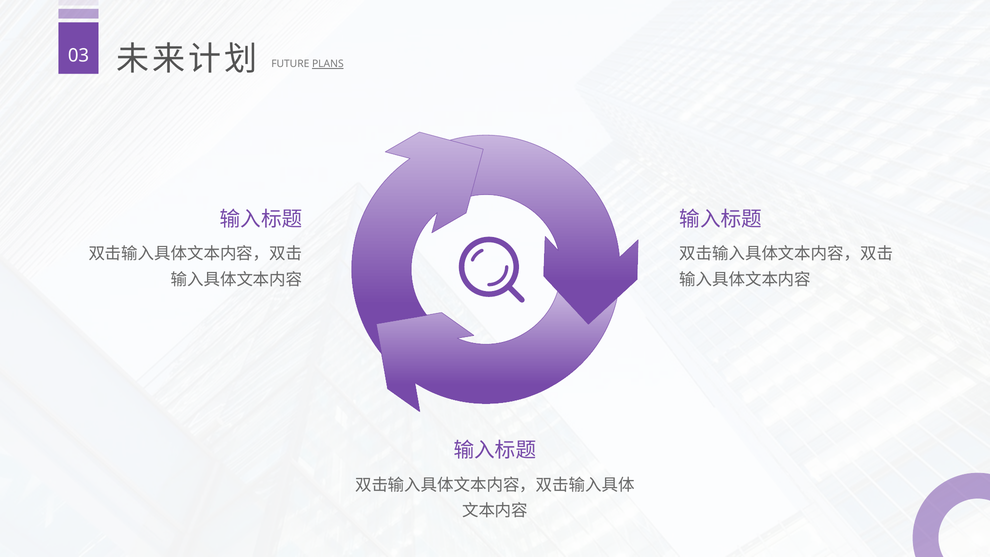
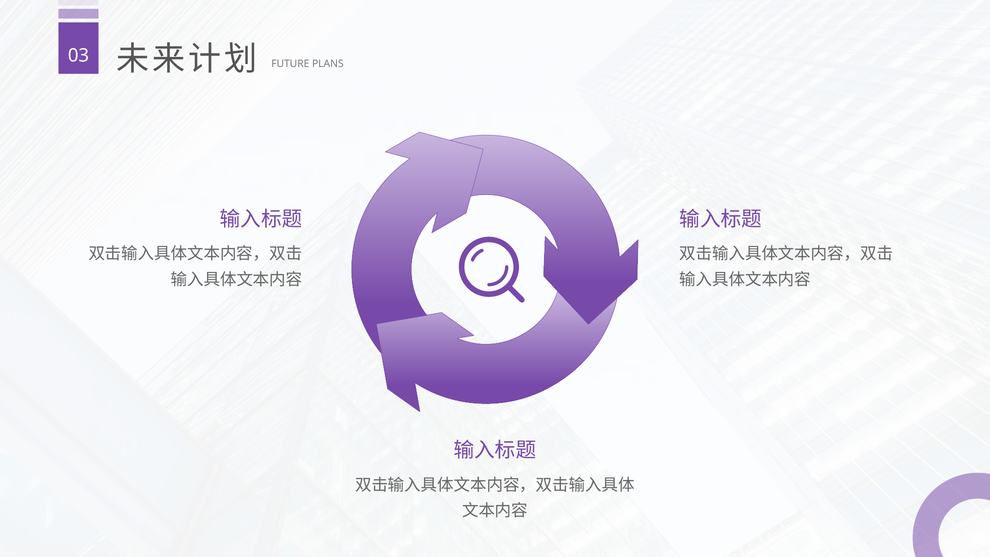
PLANS underline: present -> none
